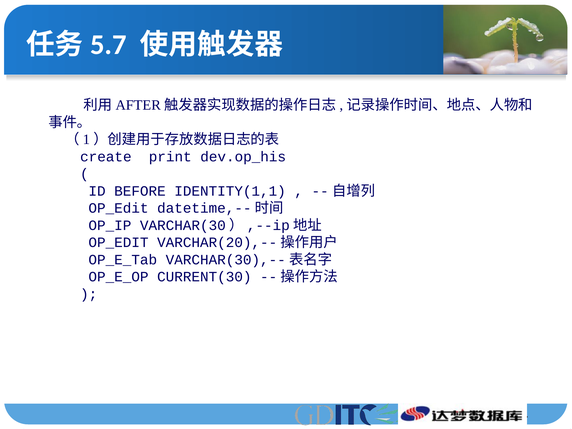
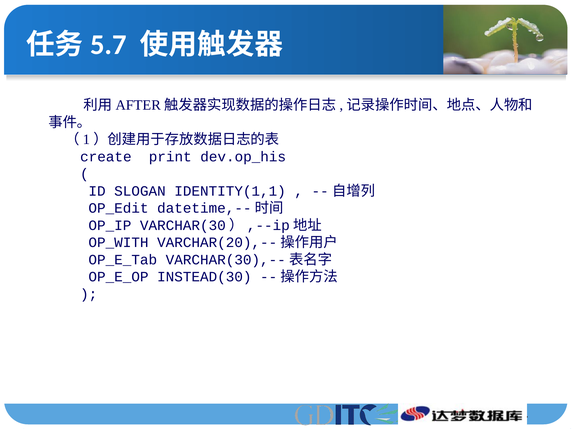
BEFORE: BEFORE -> SLOGAN
OP_EDIT at (119, 243): OP_EDIT -> OP_WITH
CURRENT(30: CURRENT(30 -> INSTEAD(30
